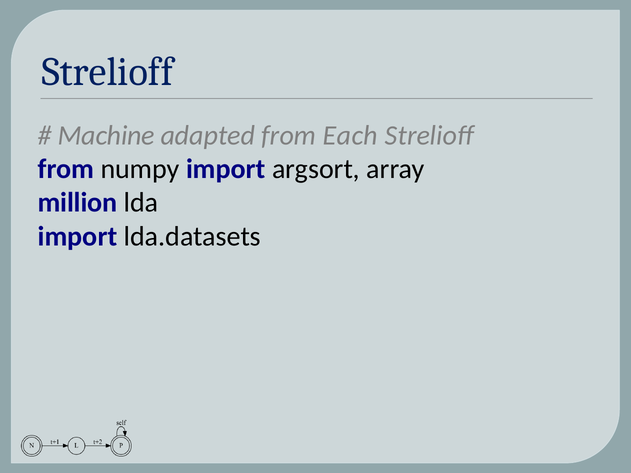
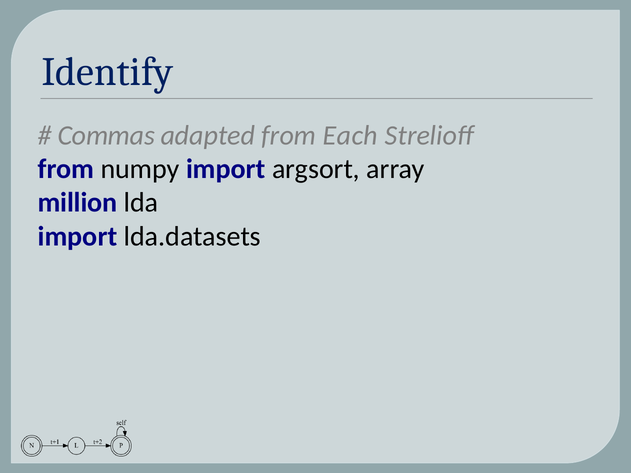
Strelioff at (107, 72): Strelioff -> Identify
Machine: Machine -> Commas
